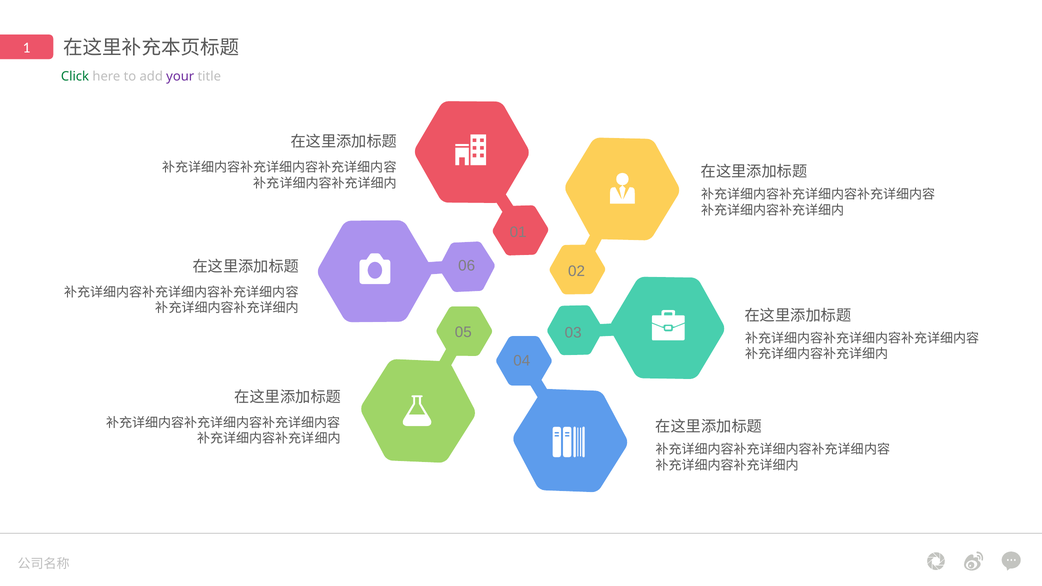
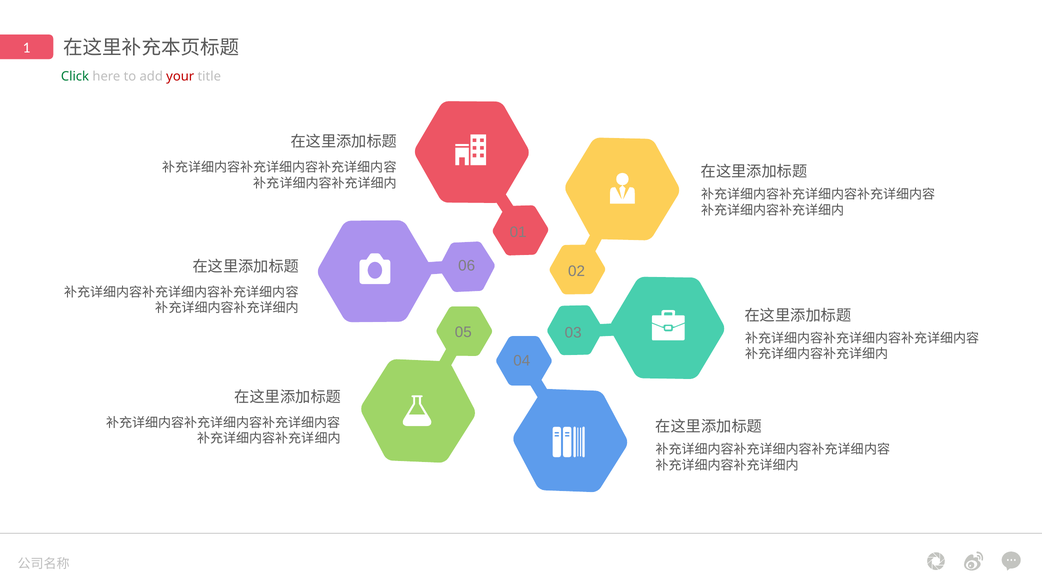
your colour: purple -> red
